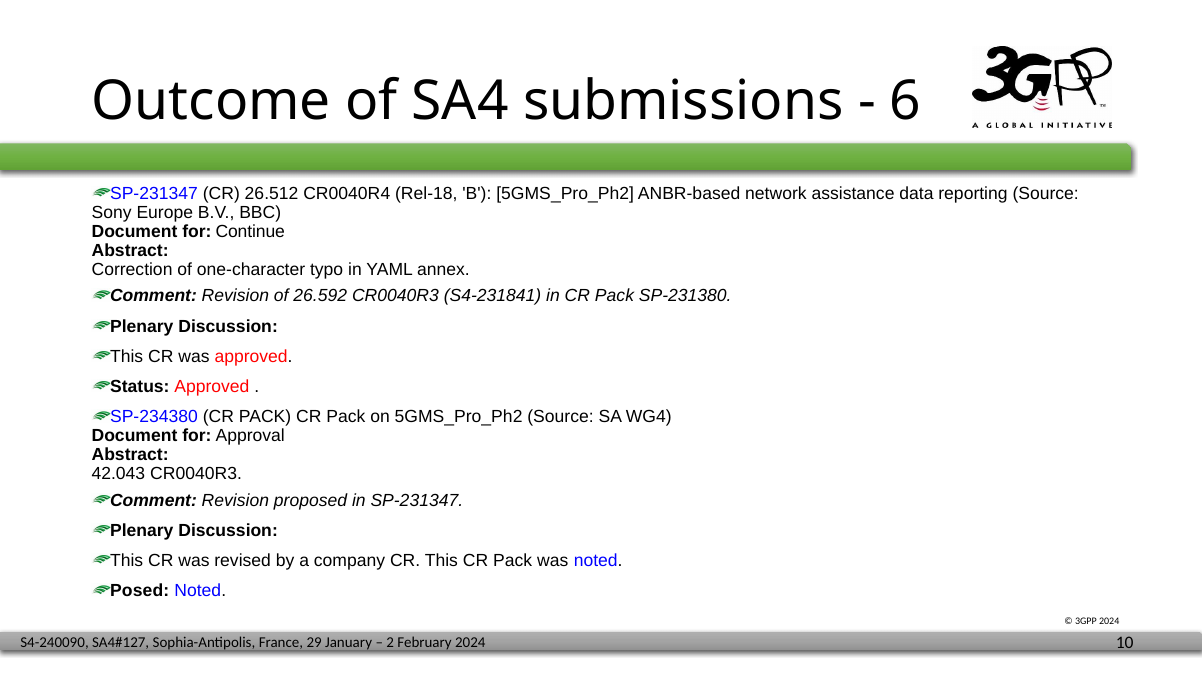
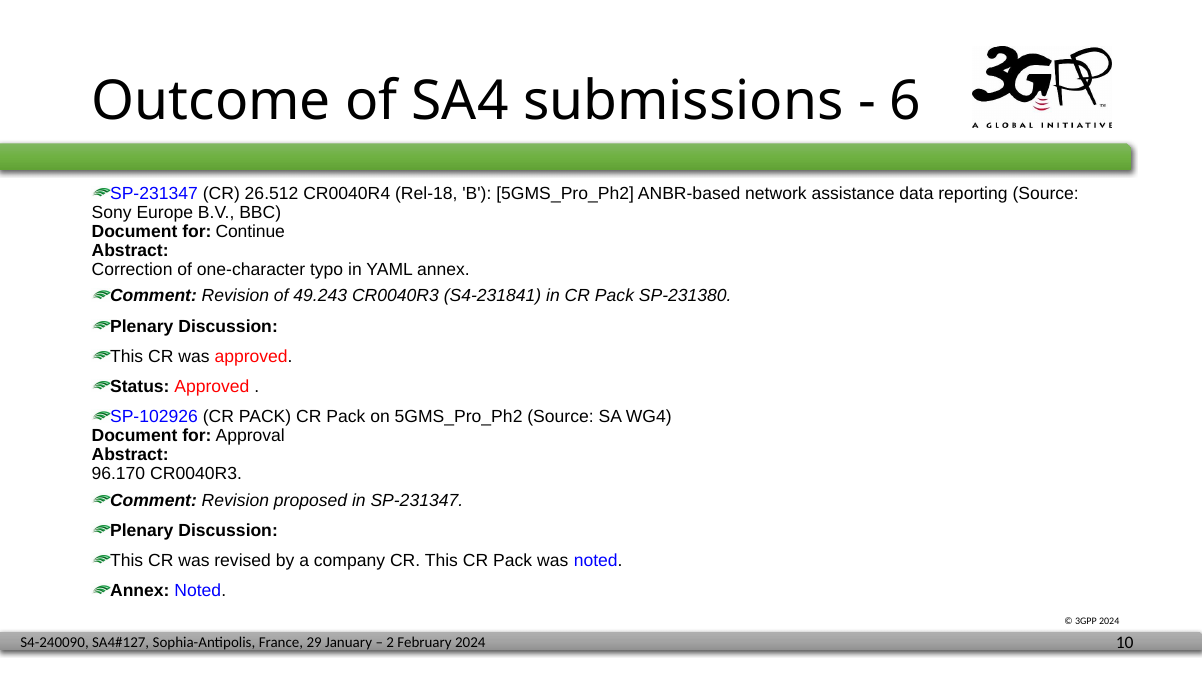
26.592: 26.592 -> 49.243
SP-234380: SP-234380 -> SP-102926
42.043: 42.043 -> 96.170
Posed at (140, 591): Posed -> Annex
